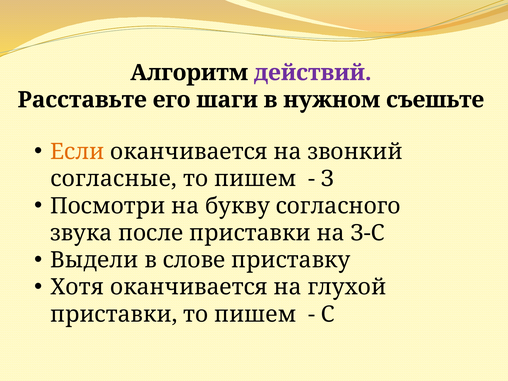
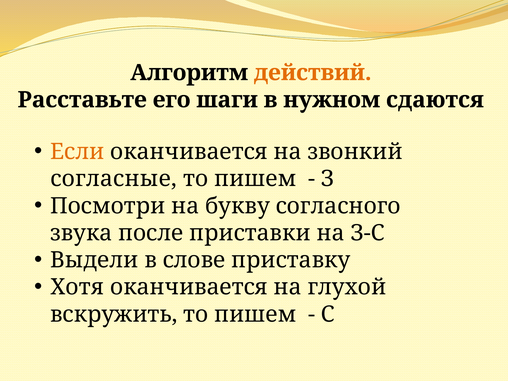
действий colour: purple -> orange
съешьте: съешьте -> сдаются
приставки at (114, 314): приставки -> вскружить
